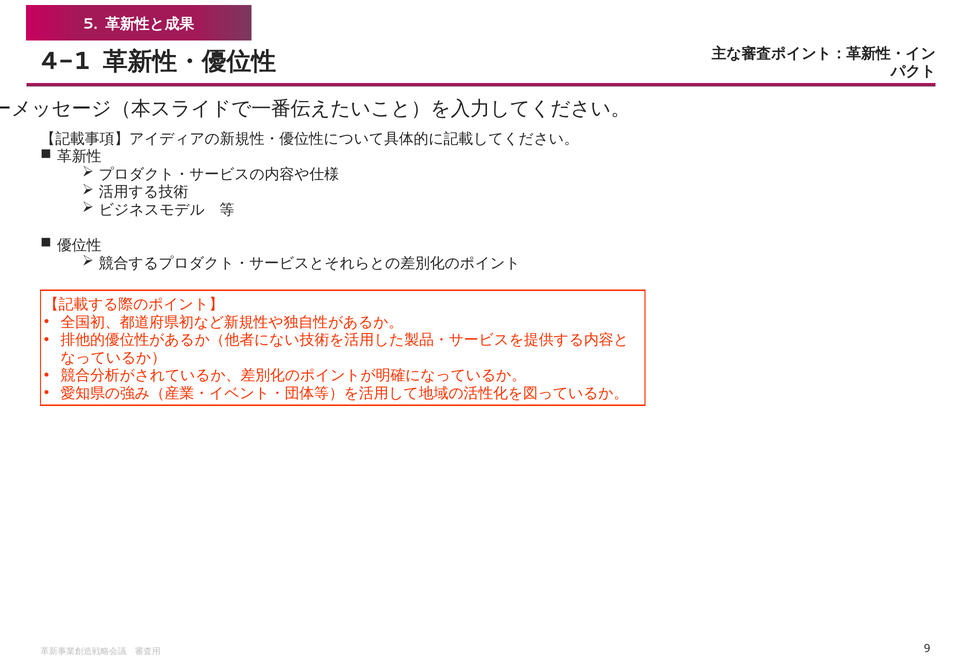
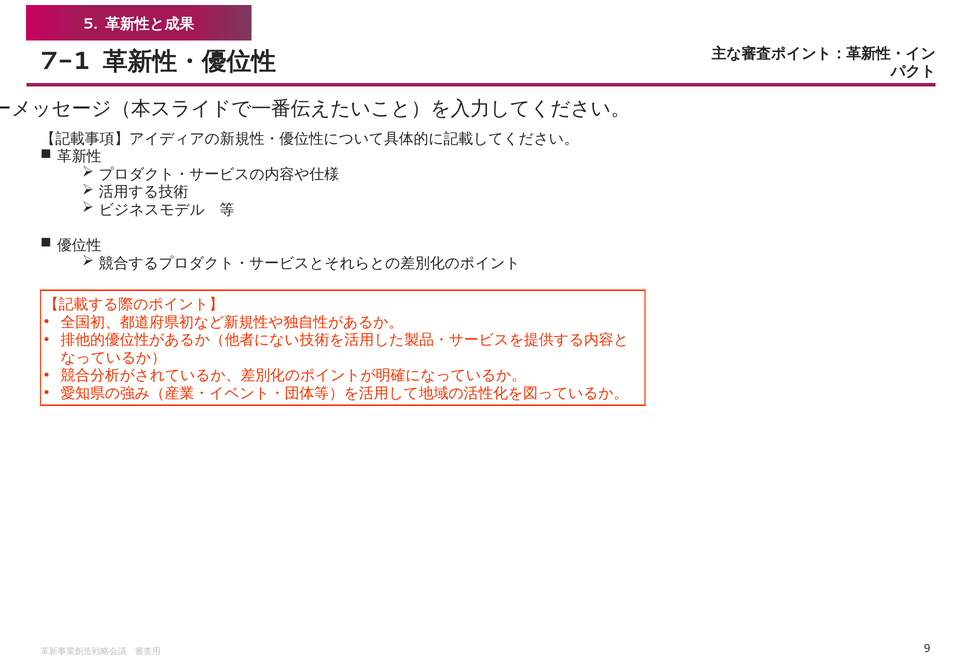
4-1: 4-1 -> 7-1
